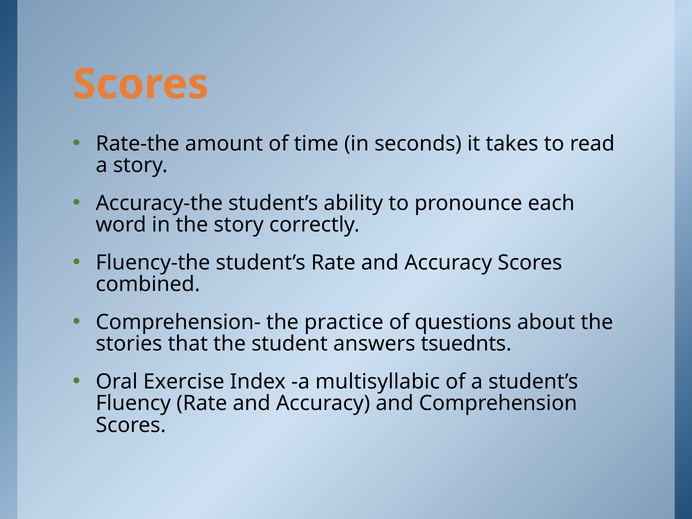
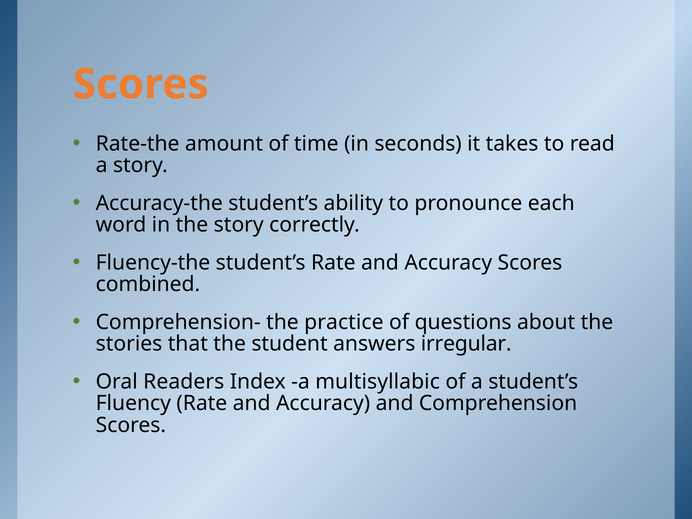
tsuednts: tsuednts -> irregular
Exercise: Exercise -> Readers
